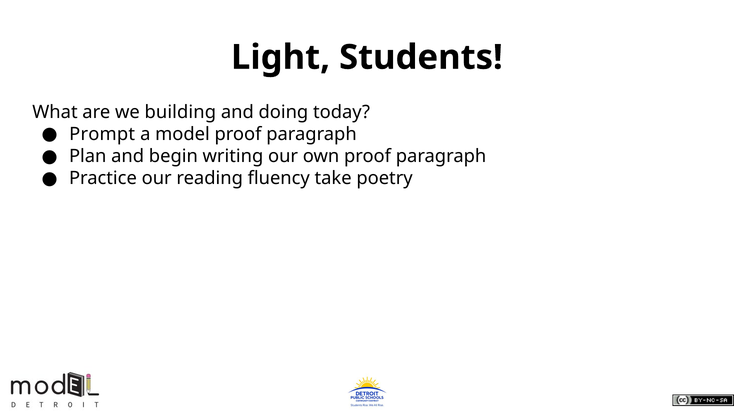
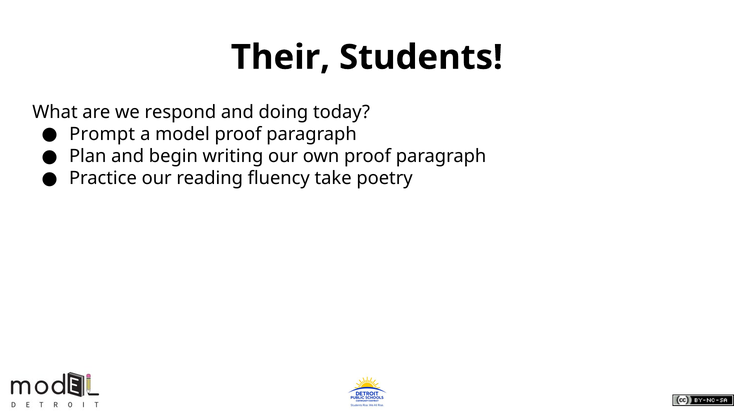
Light: Light -> Their
building: building -> respond
